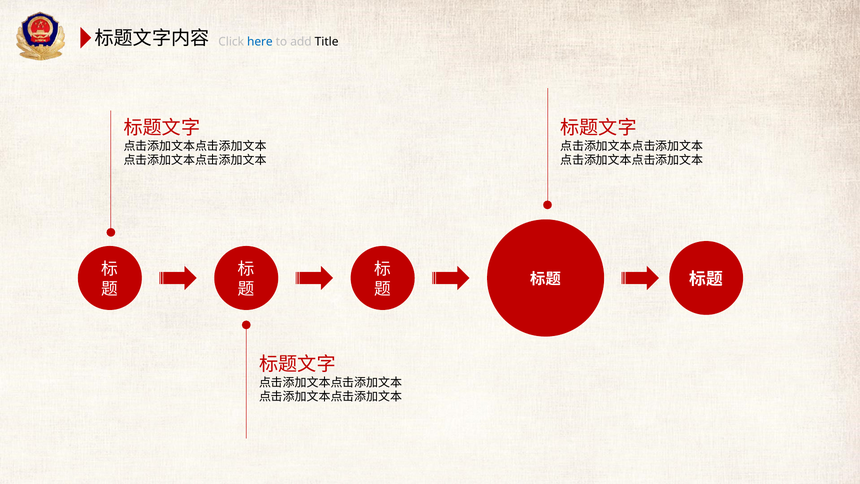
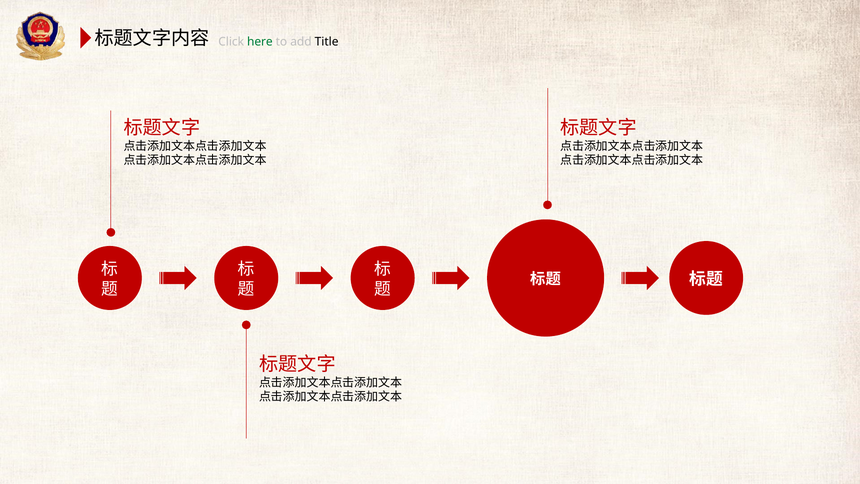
here colour: blue -> green
